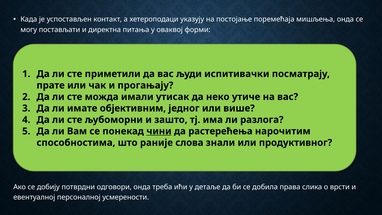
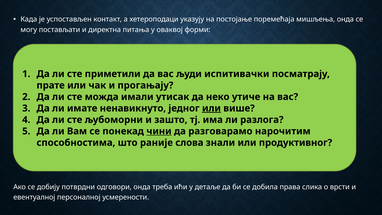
објективним: објективним -> ненавикнуто
или at (211, 108) underline: none -> present
растерећења: растерећења -> разговарамо
